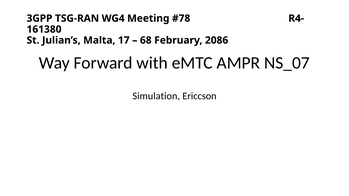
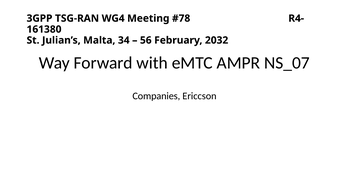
17: 17 -> 34
68: 68 -> 56
2086: 2086 -> 2032
Simulation: Simulation -> Companies
